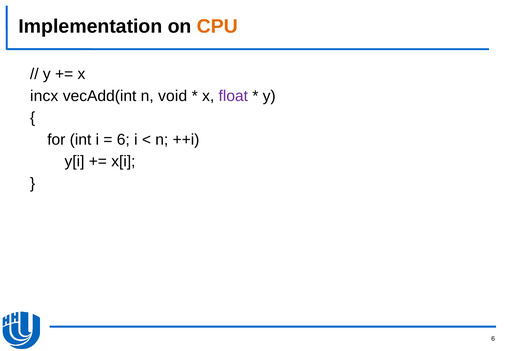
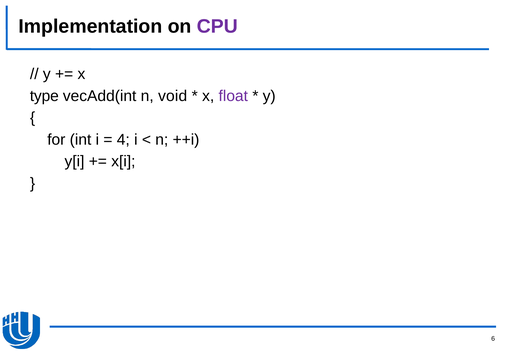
CPU colour: orange -> purple
incx: incx -> type
6 at (123, 139): 6 -> 4
